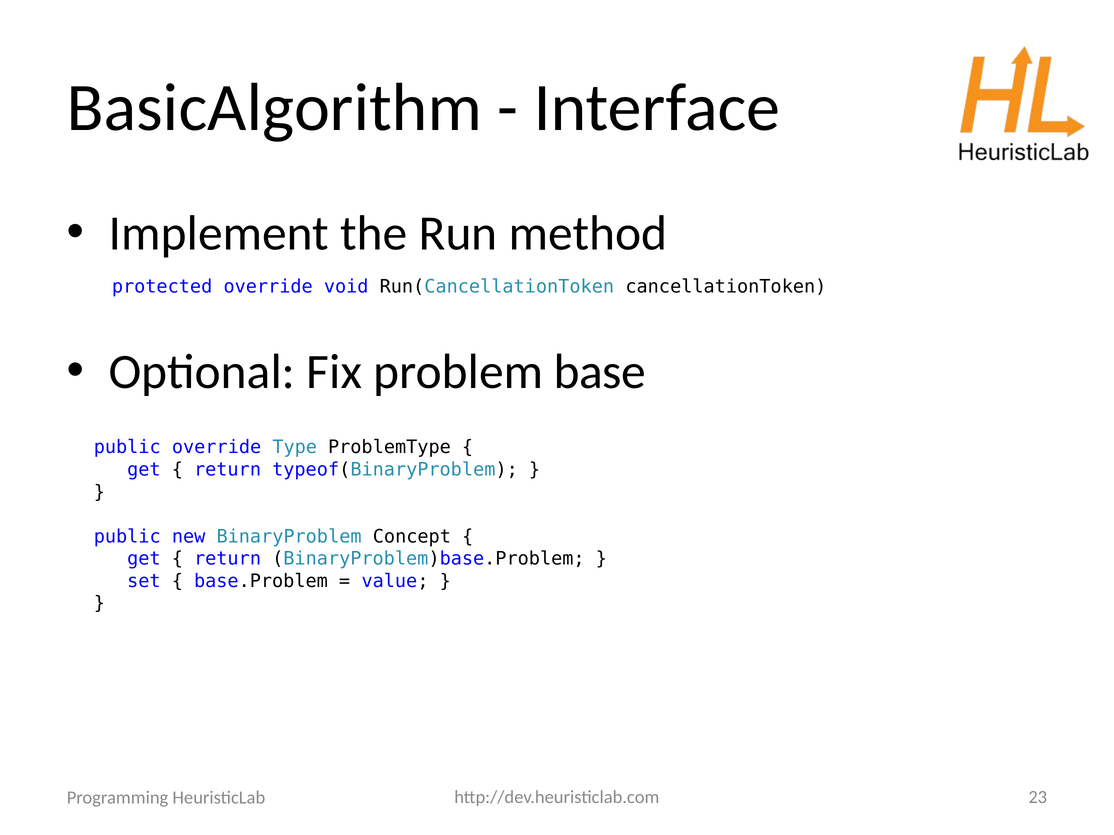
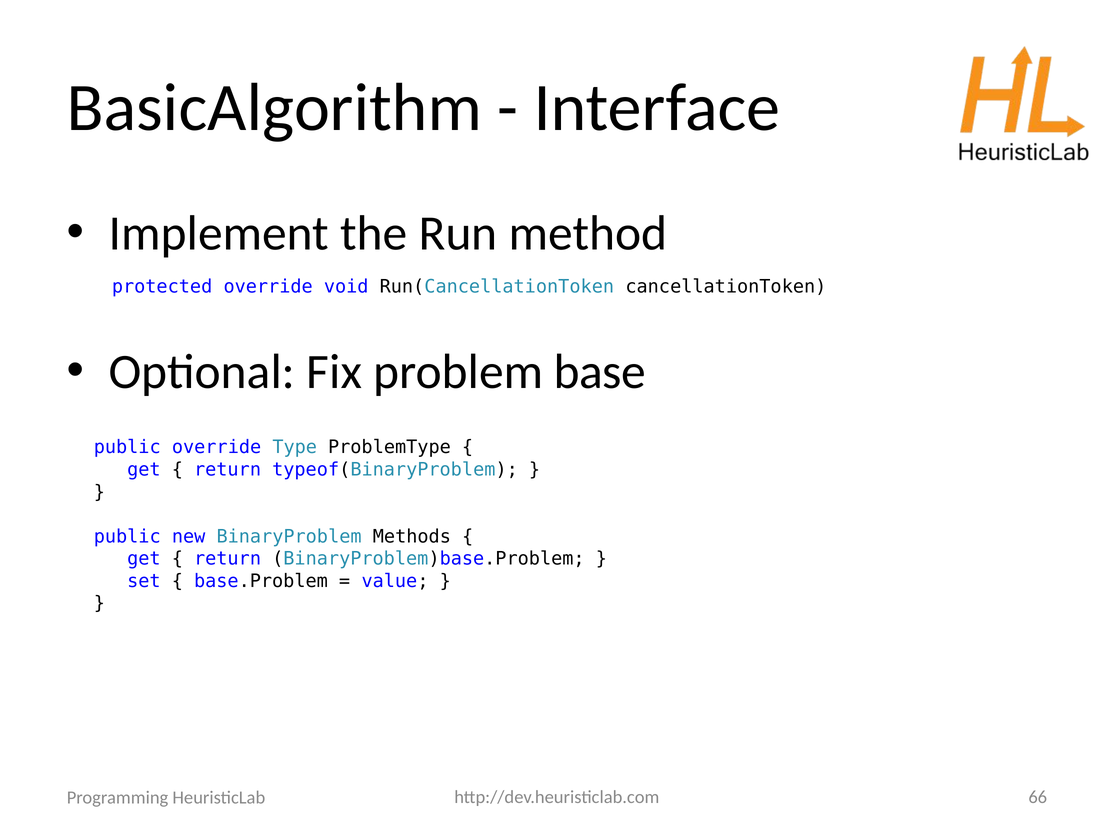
Concept: Concept -> Methods
23: 23 -> 66
